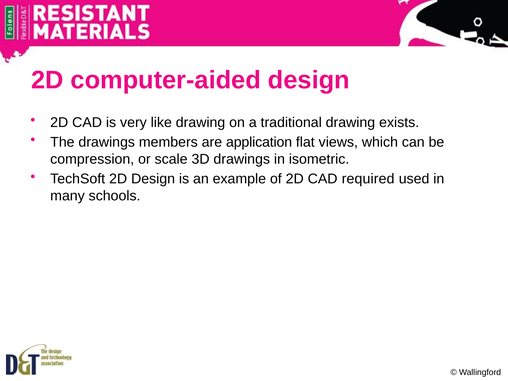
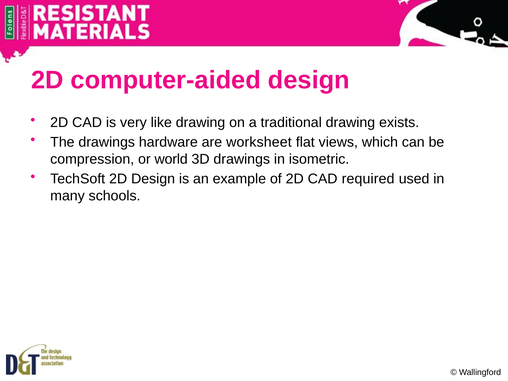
members: members -> hardware
application: application -> worksheet
scale: scale -> world
